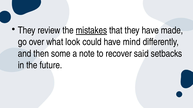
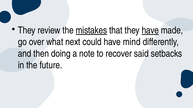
have at (150, 31) underline: none -> present
look: look -> next
some: some -> doing
